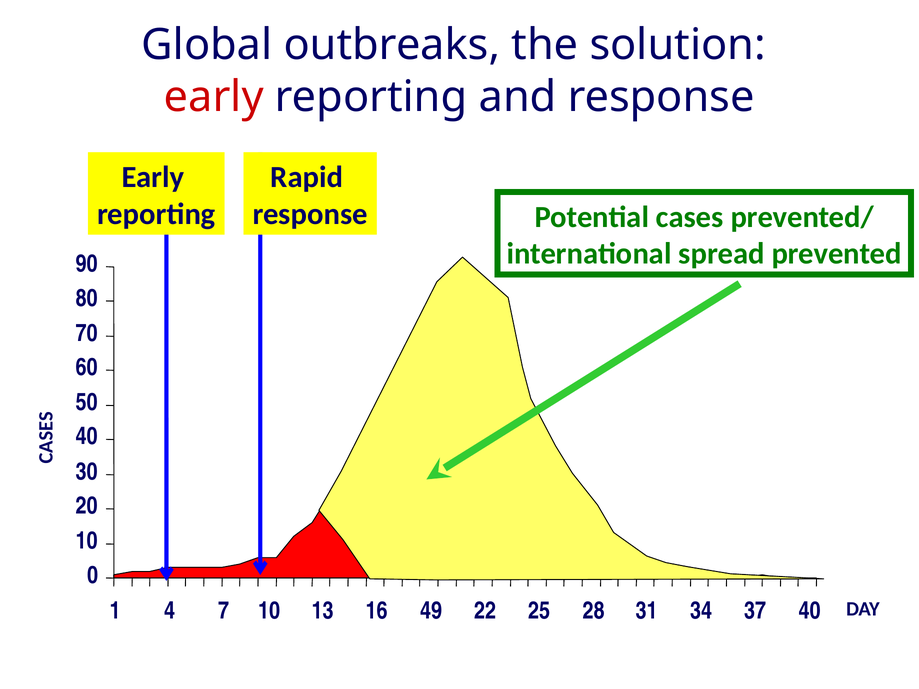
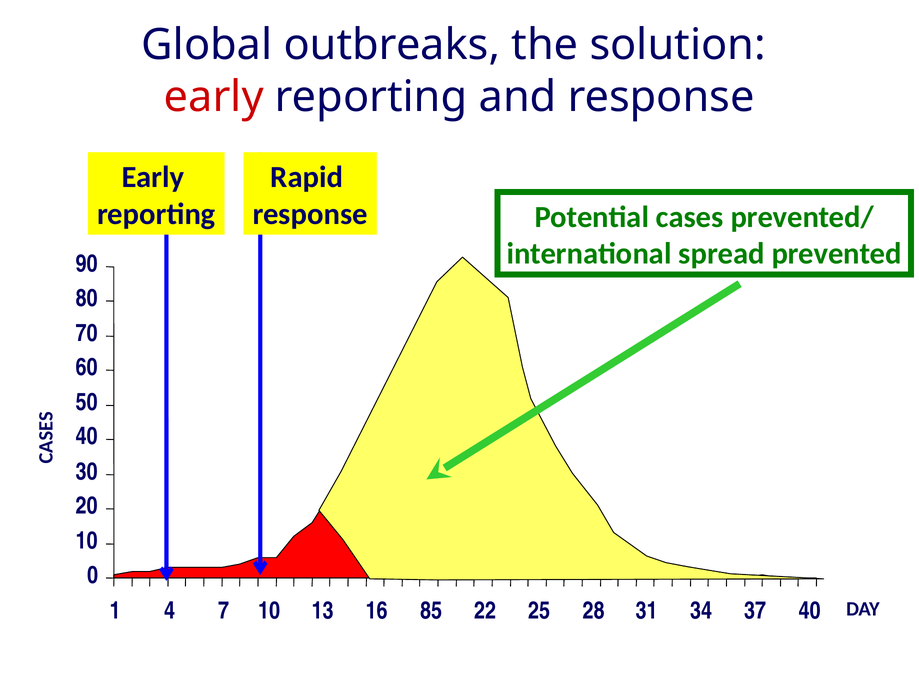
49: 49 -> 85
